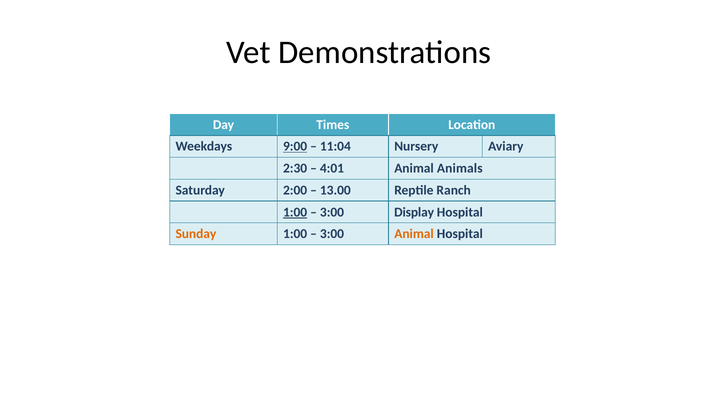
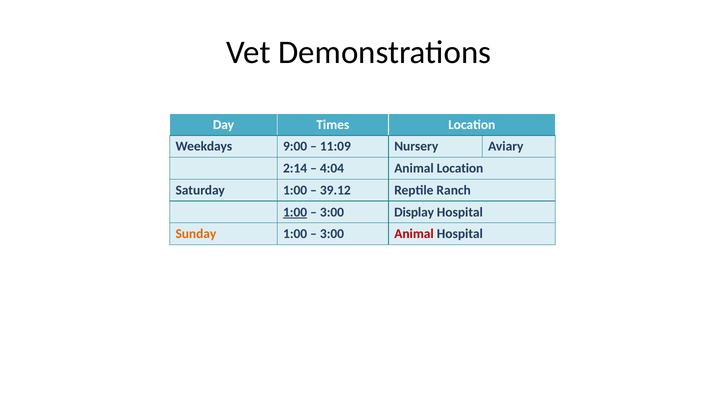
9:00 underline: present -> none
11:04: 11:04 -> 11:09
2:30: 2:30 -> 2:14
4:01: 4:01 -> 4:04
Animal Animals: Animals -> Location
Saturday 2:00: 2:00 -> 1:00
13.00: 13.00 -> 39.12
Animal at (414, 234) colour: orange -> red
